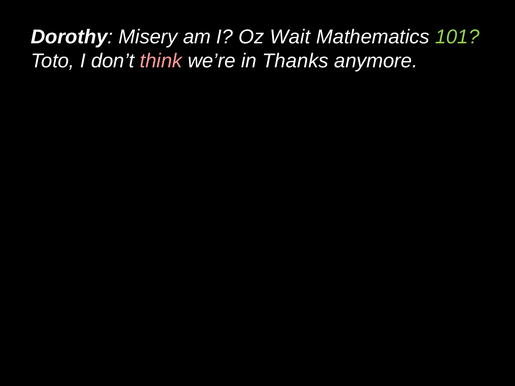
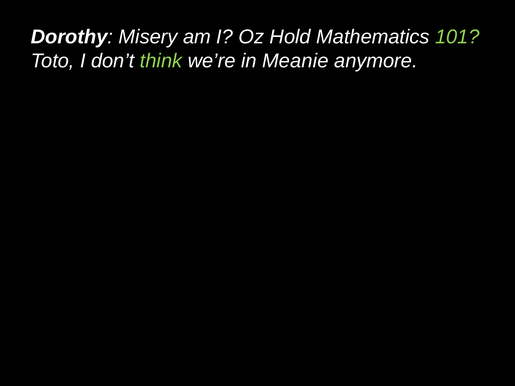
Wait: Wait -> Hold
think colour: pink -> light green
Thanks: Thanks -> Meanie
